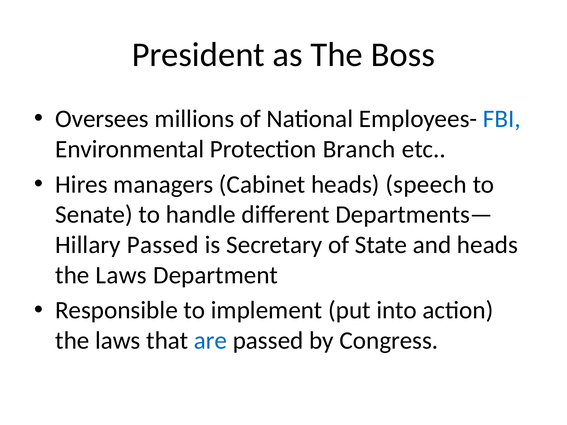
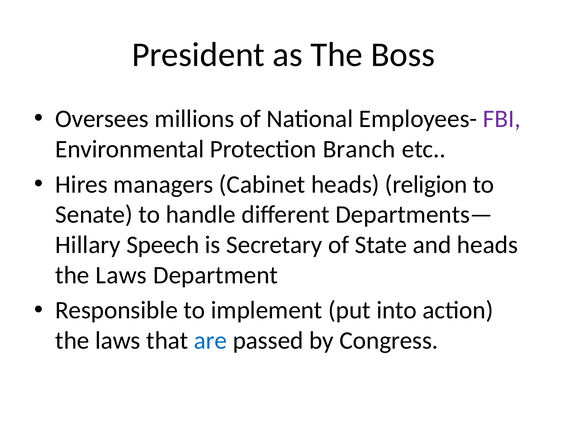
FBI colour: blue -> purple
speech: speech -> religion
Passed at (163, 245): Passed -> Speech
